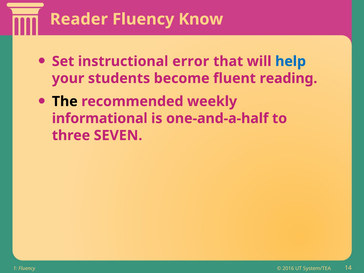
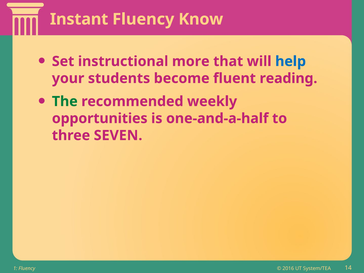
Reader: Reader -> Instant
error: error -> more
The colour: black -> green
informational: informational -> opportunities
